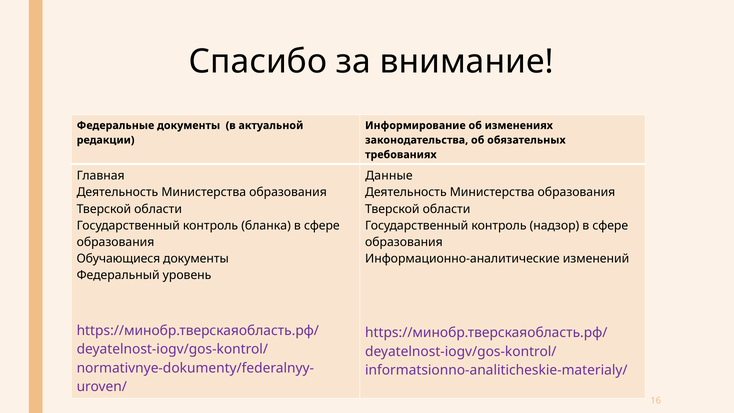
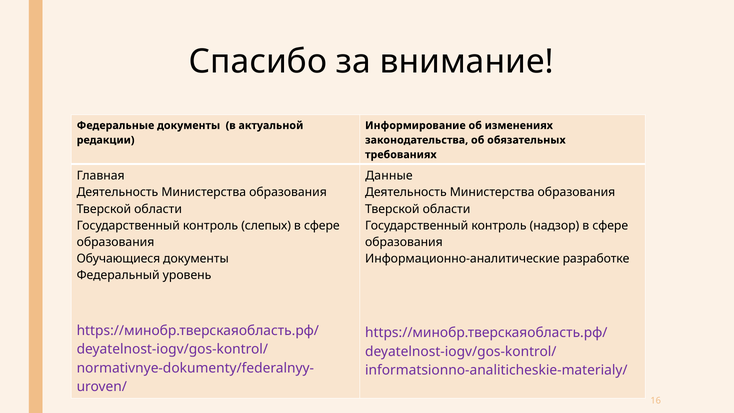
бланка: бланка -> слепых
изменений: изменений -> разработке
